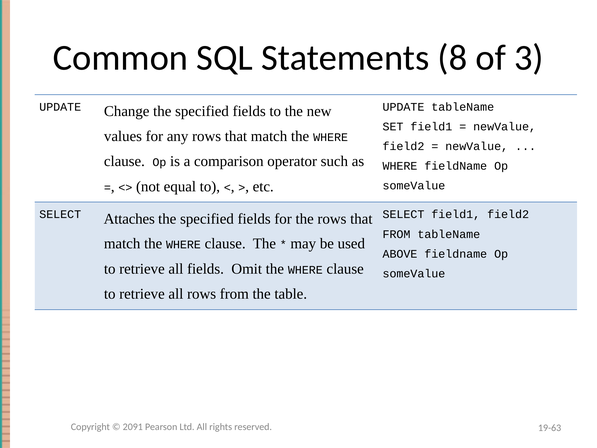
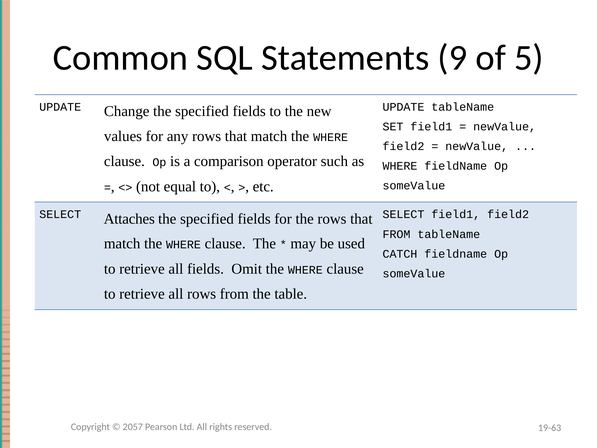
8: 8 -> 9
3: 3 -> 5
ABOVE: ABOVE -> CATCH
2091: 2091 -> 2057
